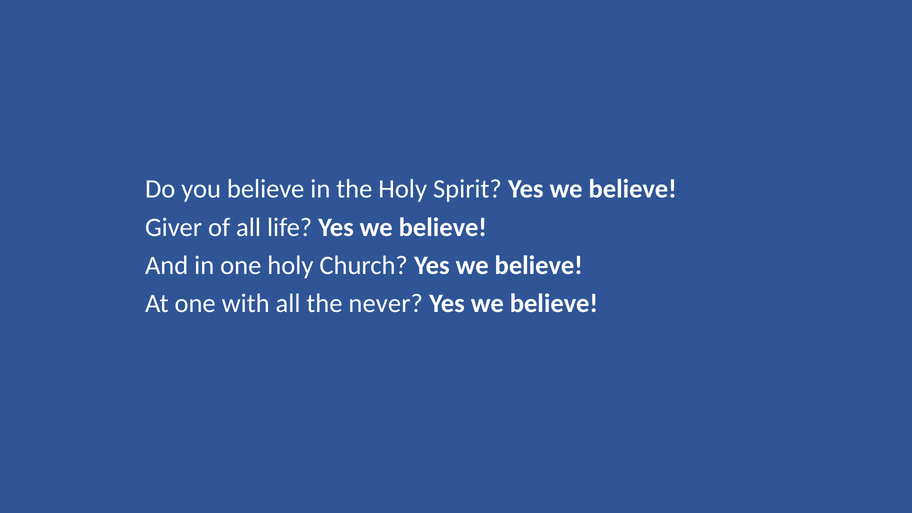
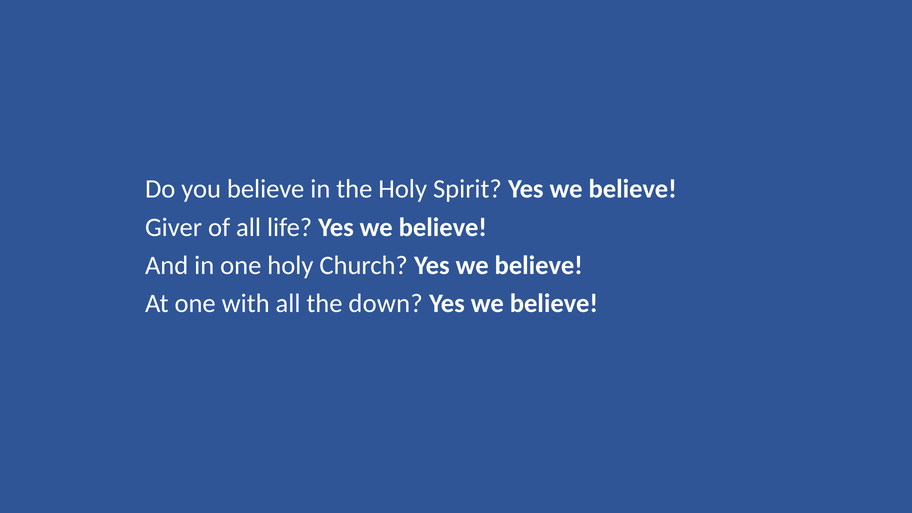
never: never -> down
